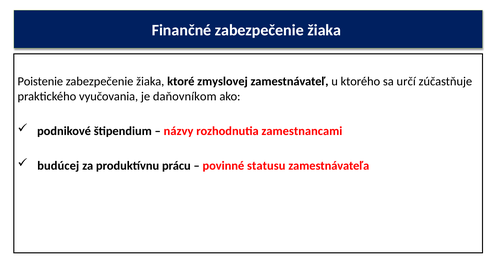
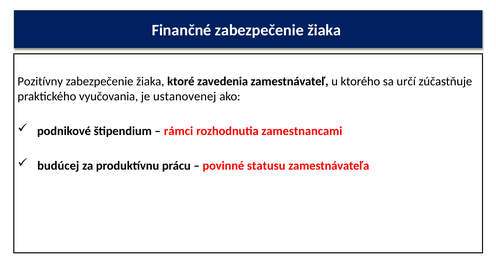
Poistenie: Poistenie -> Pozitívny
zmyslovej: zmyslovej -> zavedenia
daňovníkom: daňovníkom -> ustanovenej
názvy: názvy -> rámci
